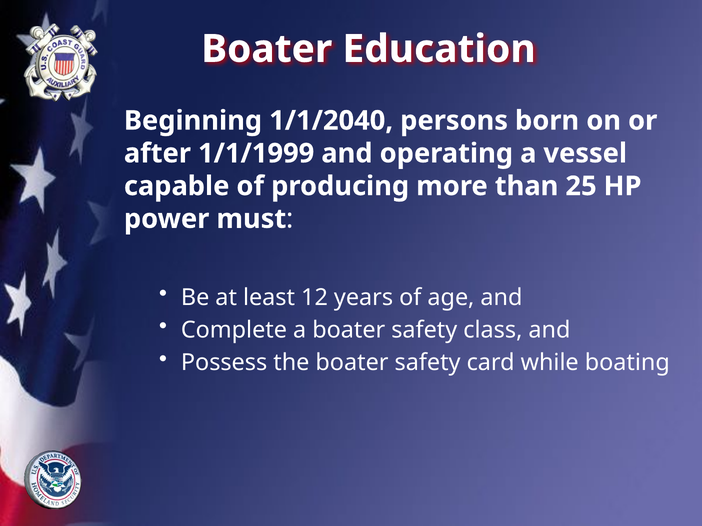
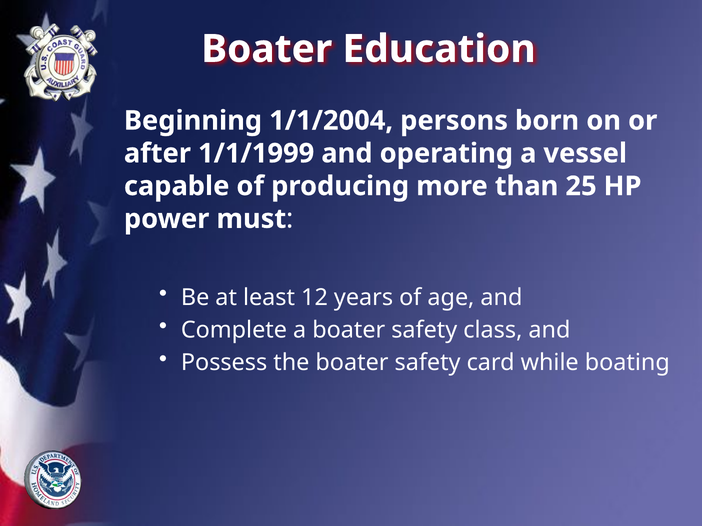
1/1/2040: 1/1/2040 -> 1/1/2004
